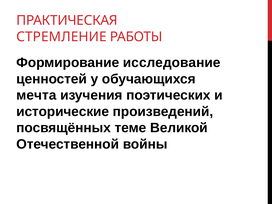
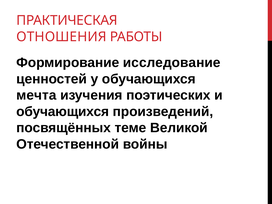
СТРЕМЛЕНИЕ: СТРЕМЛЕНИЕ -> ОТНОШЕНИЯ
исторические at (63, 112): исторические -> обучающихся
